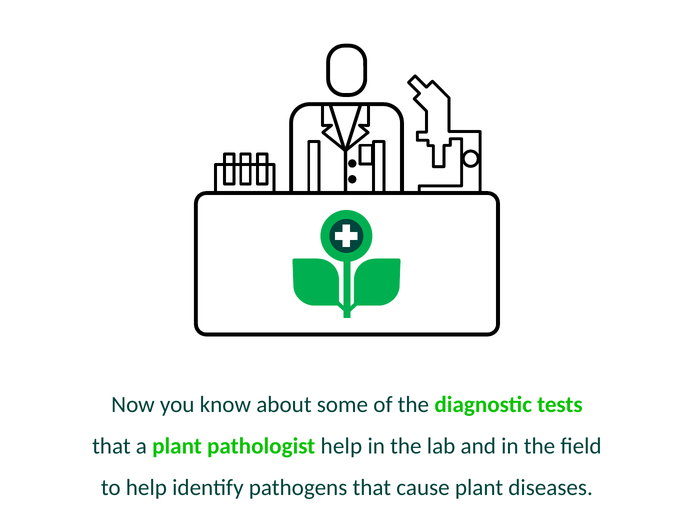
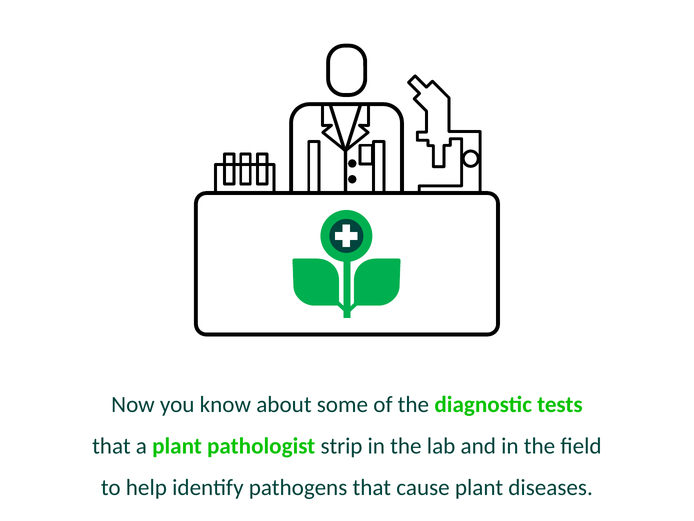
pathologist help: help -> strip
